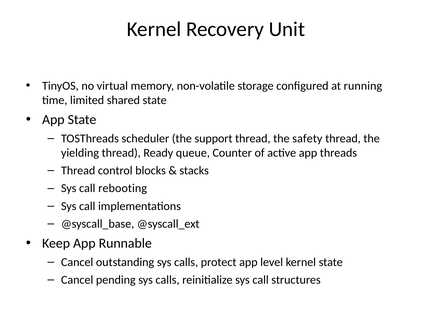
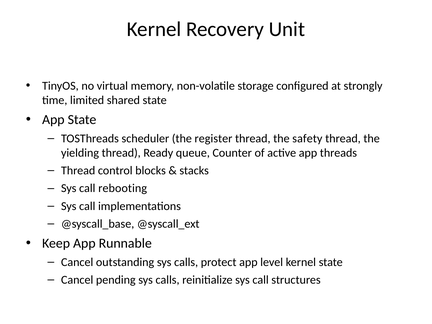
running: running -> strongly
support: support -> register
